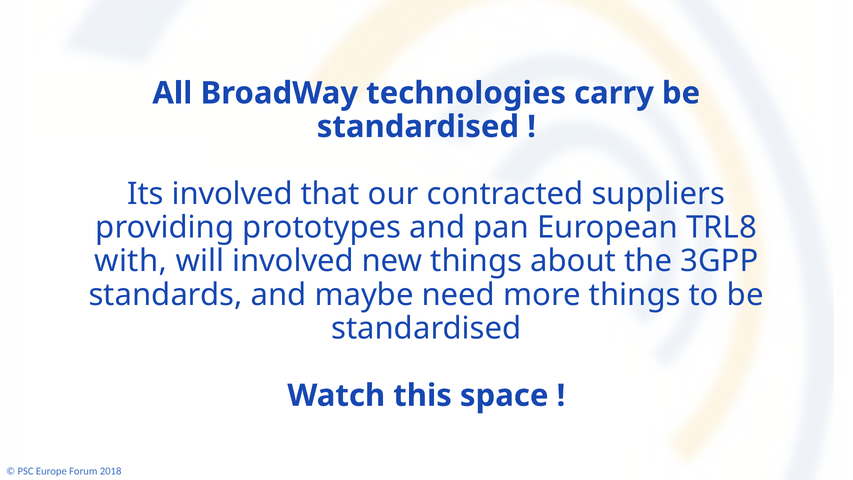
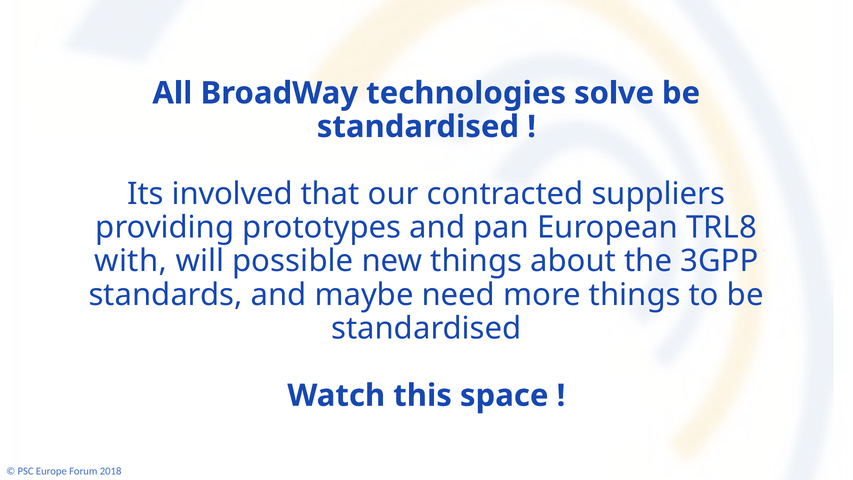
carry: carry -> solve
will involved: involved -> possible
